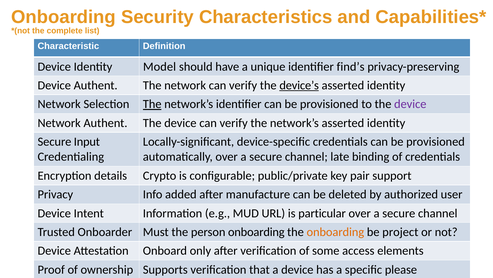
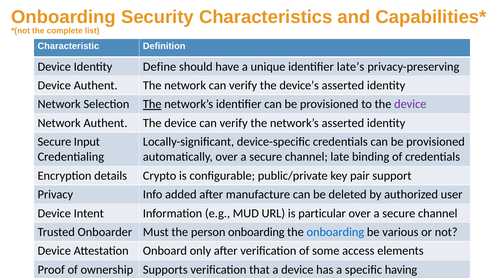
Model: Model -> Define
find’s: find’s -> late’s
device’s underline: present -> none
onboarding at (335, 231) colour: orange -> blue
project: project -> various
please: please -> having
